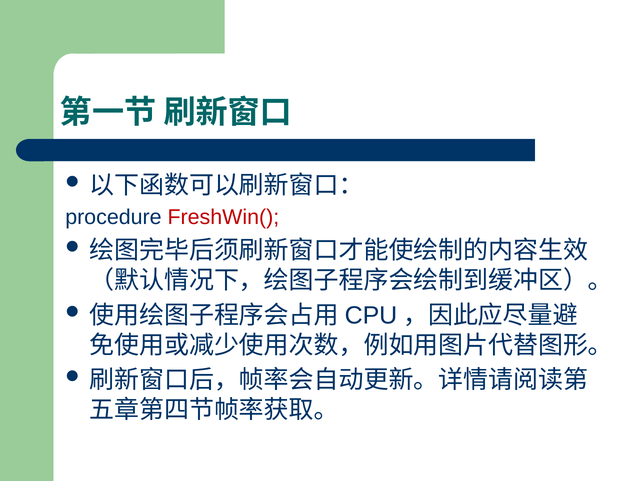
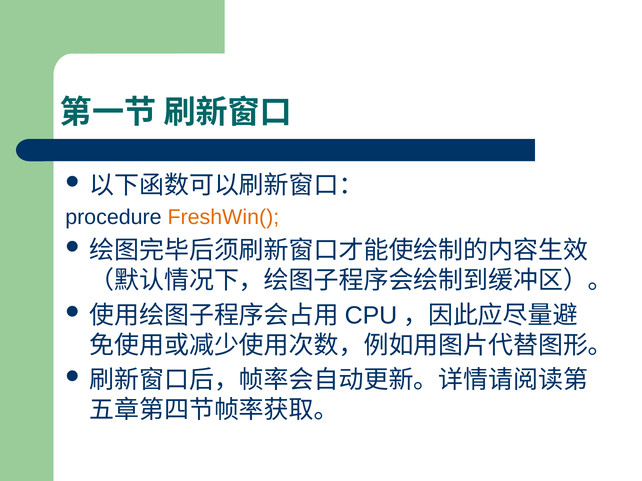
FreshWin( colour: red -> orange
